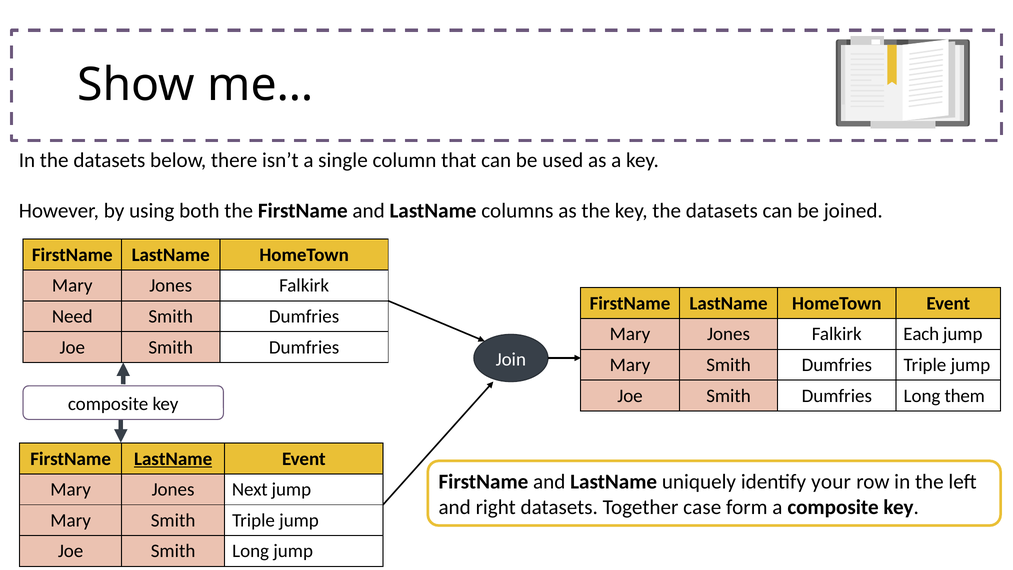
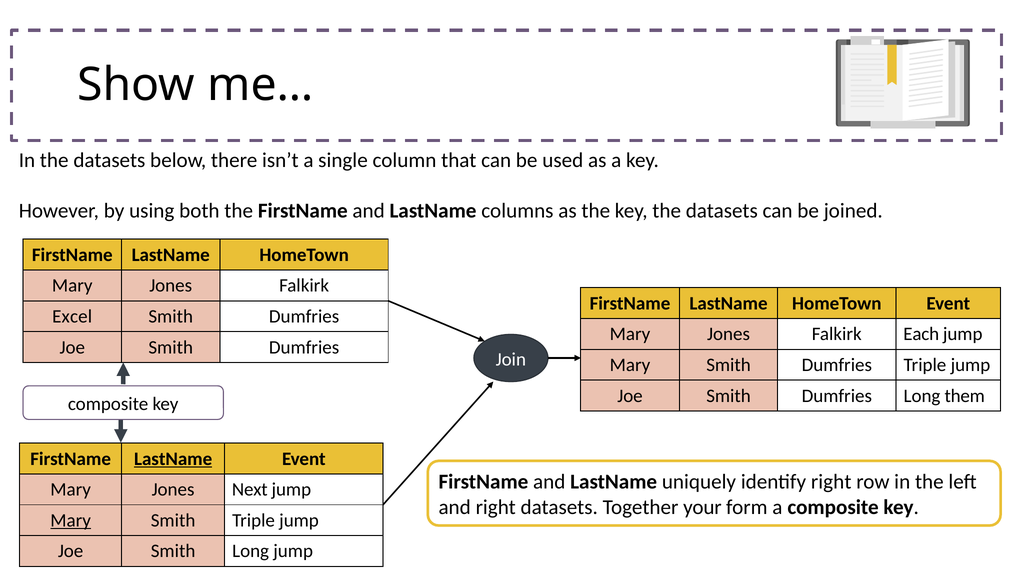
Need: Need -> Excel
identify your: your -> right
case: case -> your
Mary at (71, 520) underline: none -> present
